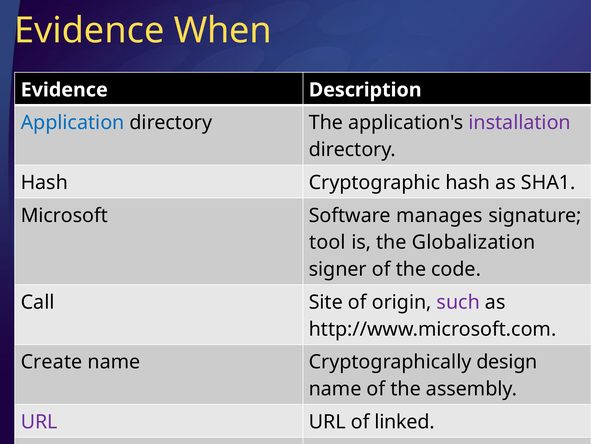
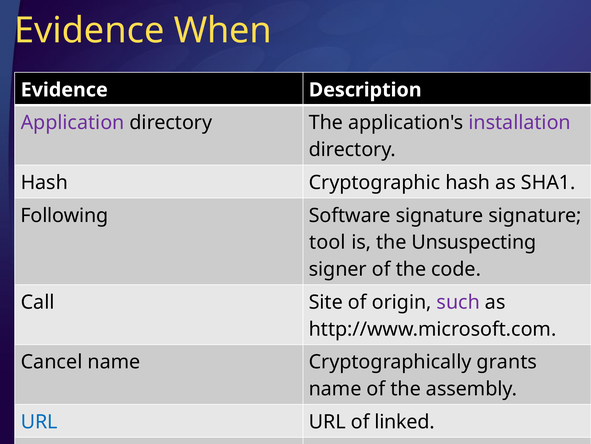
Application colour: blue -> purple
Microsoft: Microsoft -> Following
Software manages: manages -> signature
Globalization: Globalization -> Unsuspecting
Create: Create -> Cancel
design: design -> grants
URL at (39, 421) colour: purple -> blue
